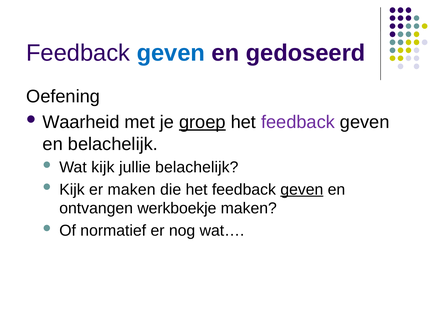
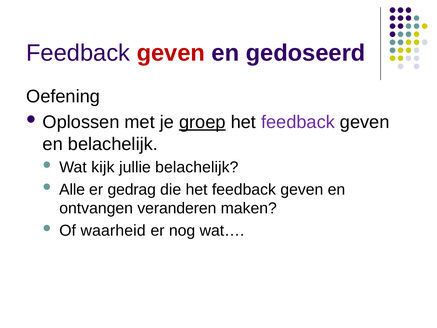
geven at (171, 53) colour: blue -> red
Waarheid: Waarheid -> Oplossen
Kijk at (72, 189): Kijk -> Alle
er maken: maken -> gedrag
geven at (302, 189) underline: present -> none
werkboekje: werkboekje -> veranderen
normatief: normatief -> waarheid
